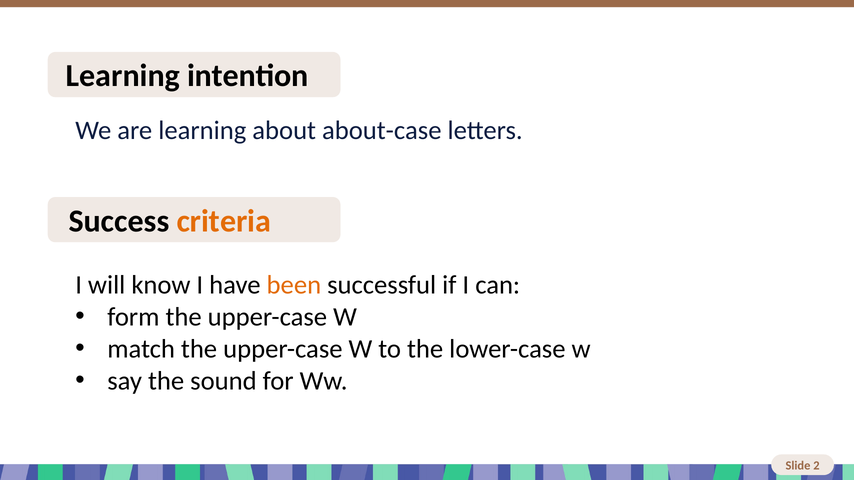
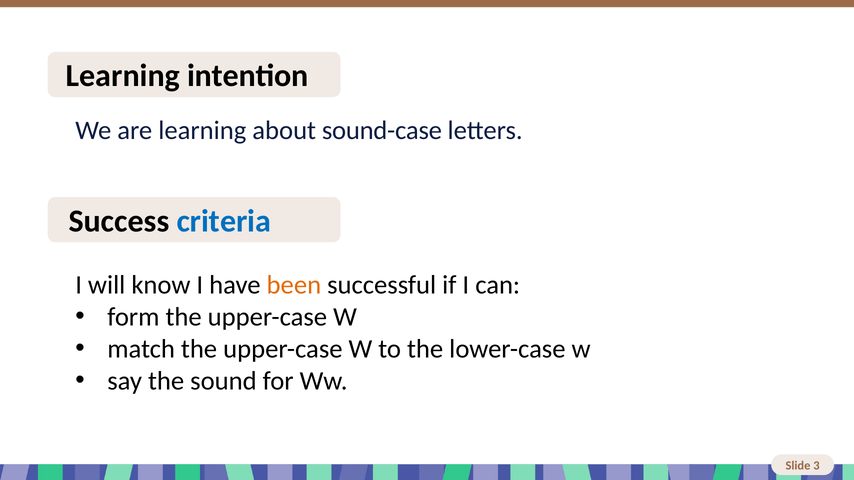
about-case: about-case -> sound-case
criteria colour: orange -> blue
2: 2 -> 3
